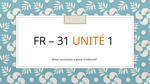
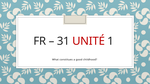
UNITÉ colour: orange -> red
